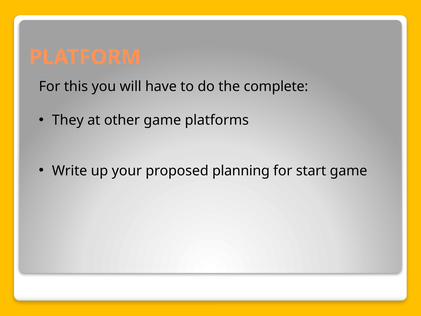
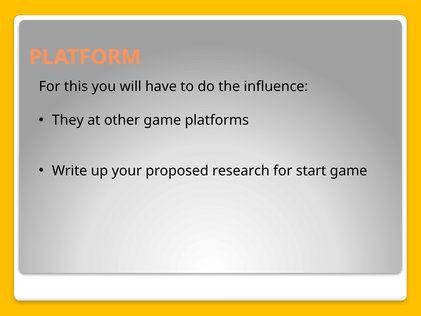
complete: complete -> influence
planning: planning -> research
